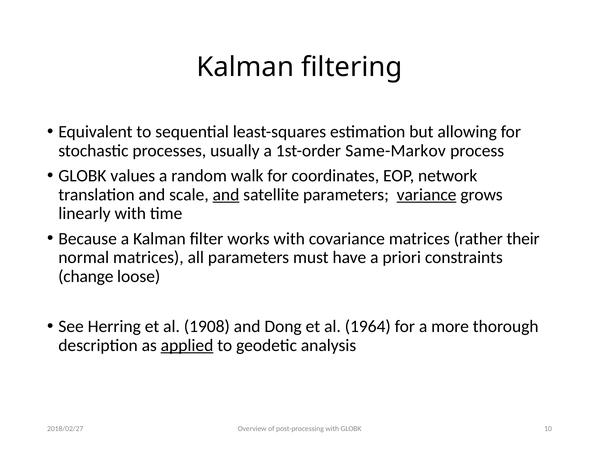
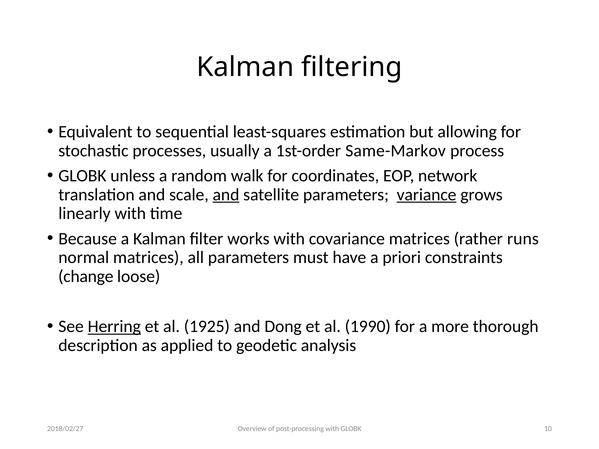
values: values -> unless
their: their -> runs
Herring underline: none -> present
1908: 1908 -> 1925
1964: 1964 -> 1990
applied underline: present -> none
